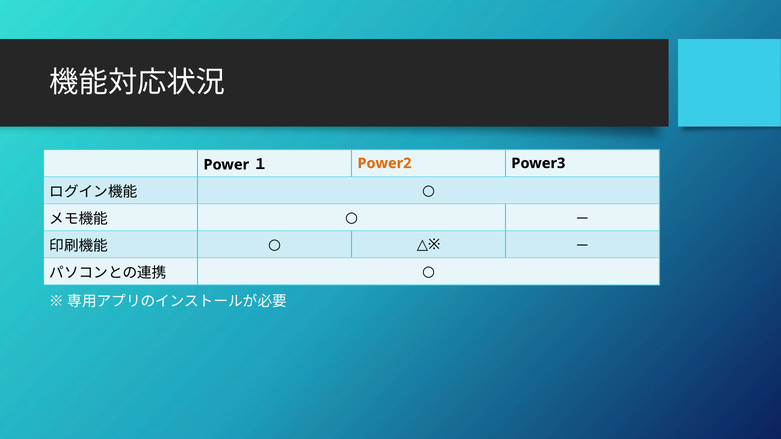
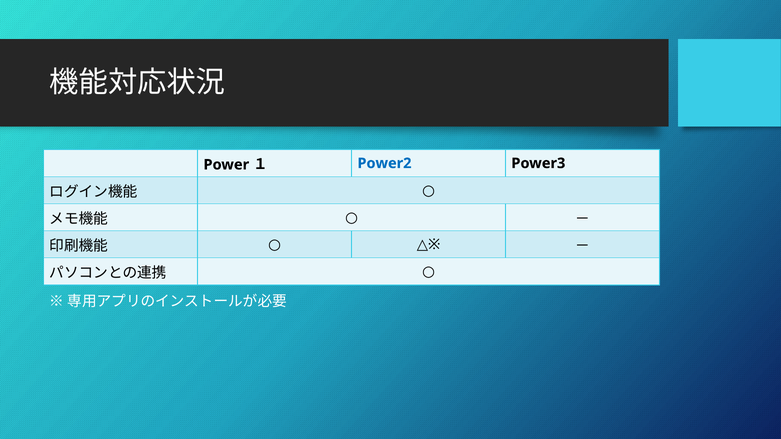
Power2 colour: orange -> blue
